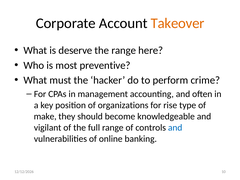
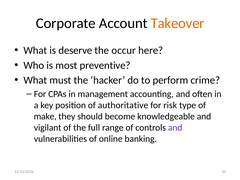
the range: range -> occur
organizations: organizations -> authoritative
rise: rise -> risk
and at (175, 128) colour: blue -> purple
